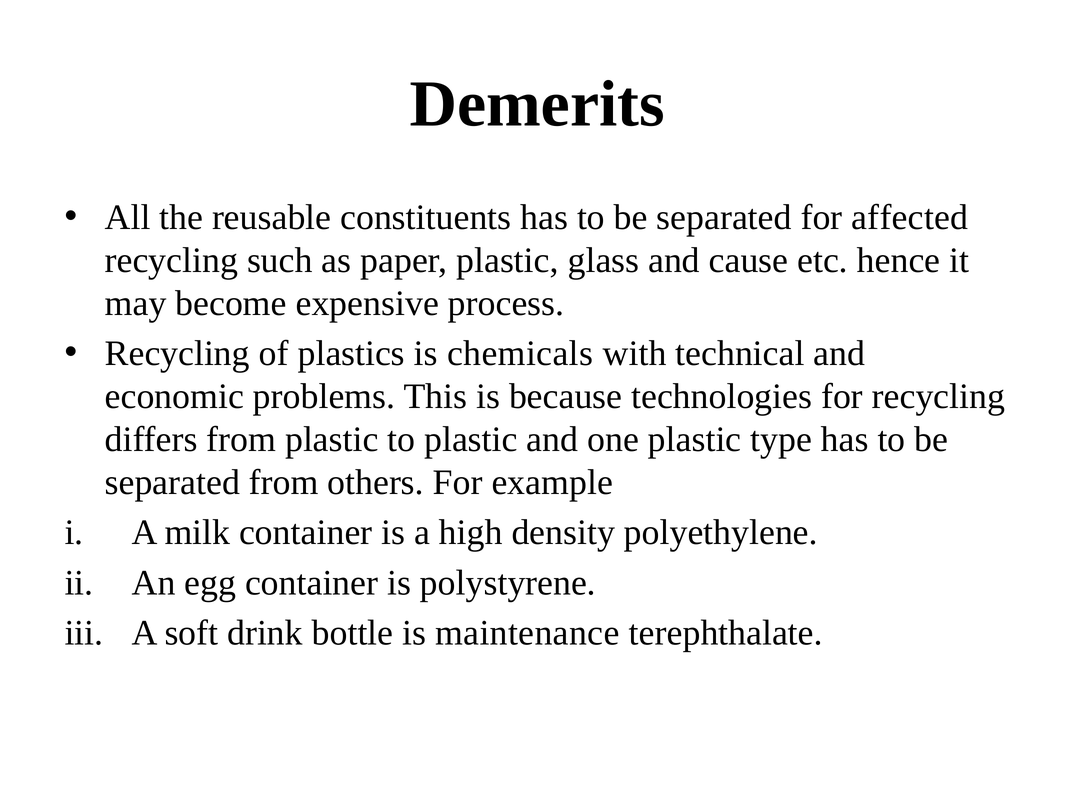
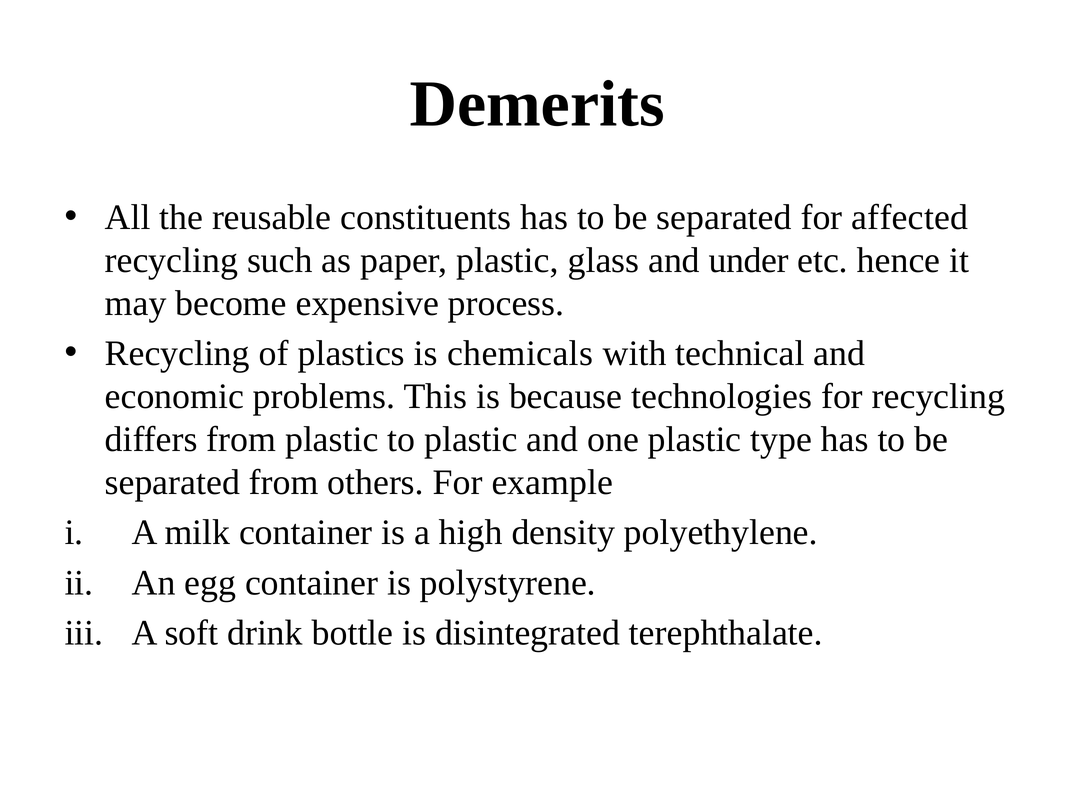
cause: cause -> under
maintenance: maintenance -> disintegrated
